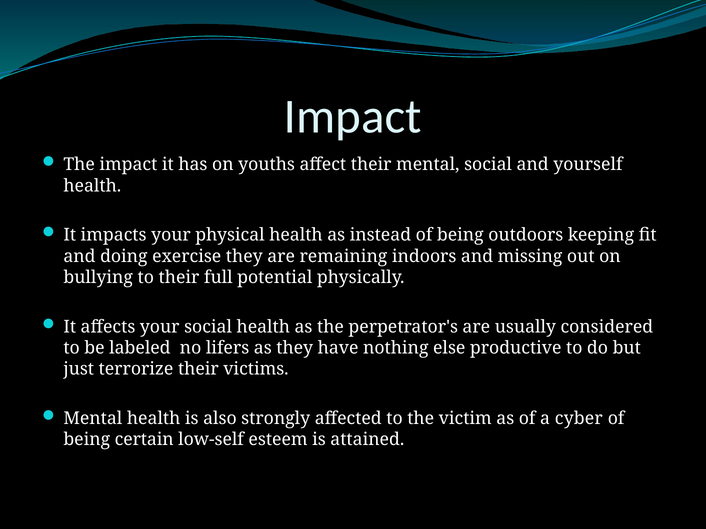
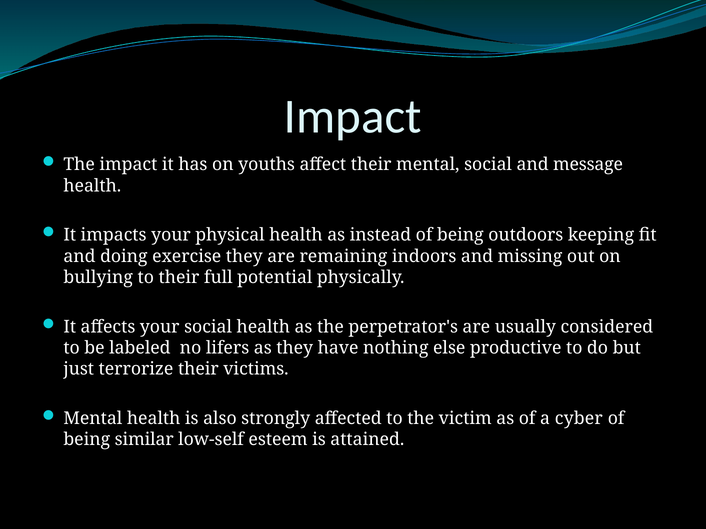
yourself: yourself -> message
certain: certain -> similar
